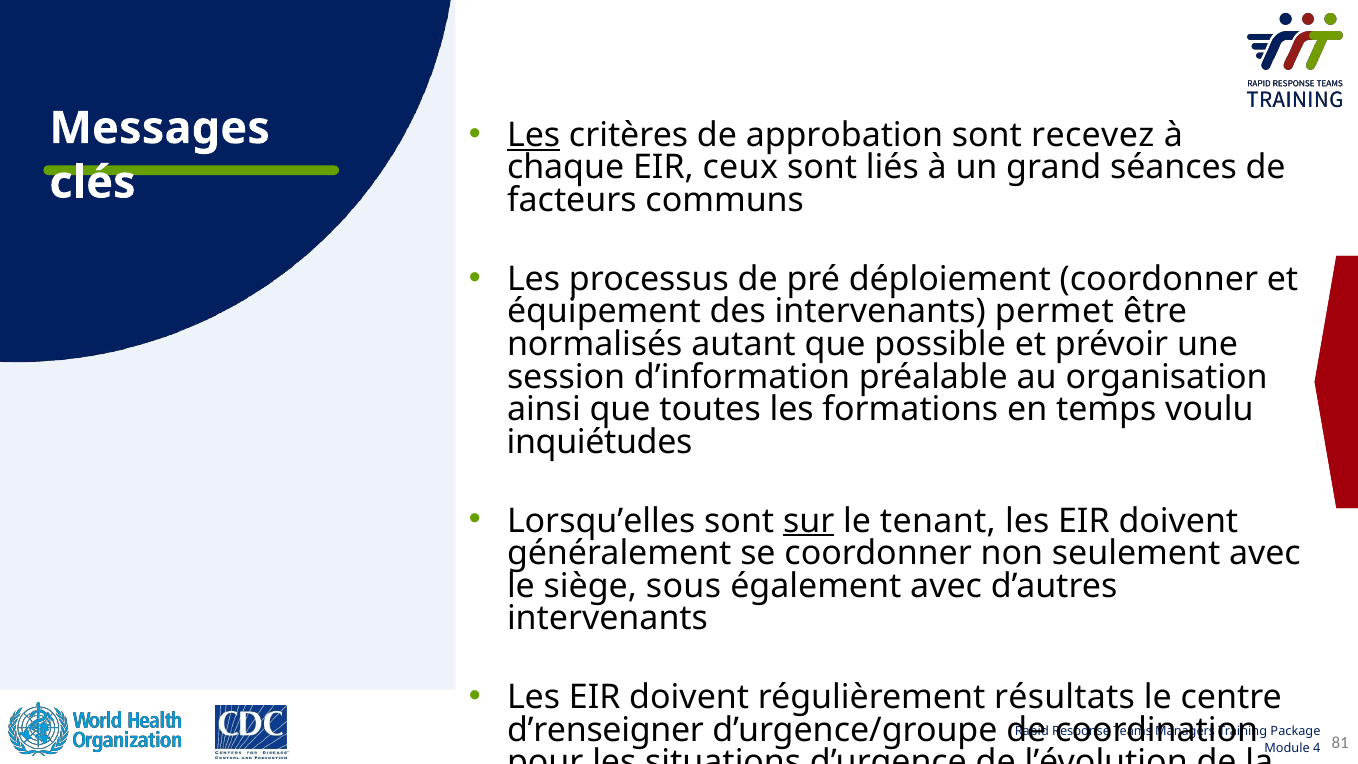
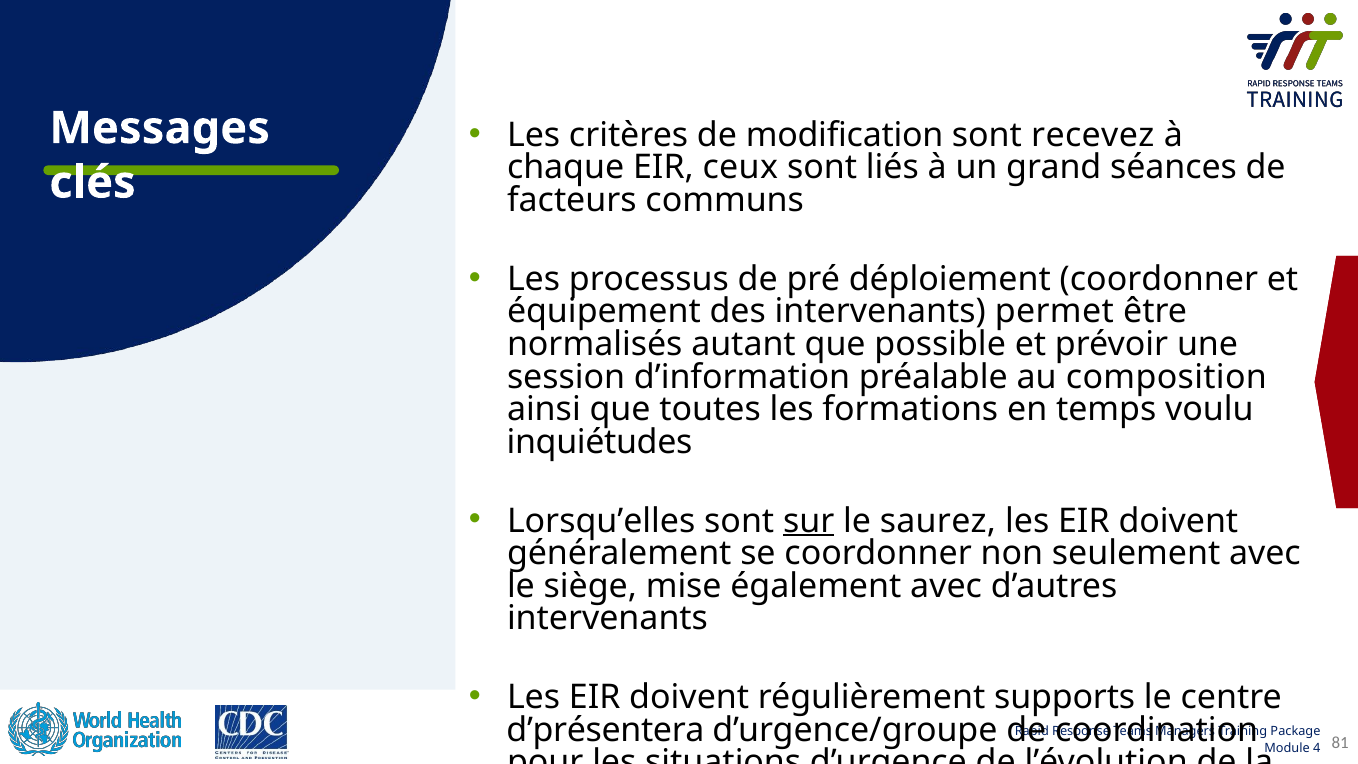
Les at (534, 135) underline: present -> none
approbation: approbation -> modification
organisation: organisation -> composition
tenant: tenant -> saurez
sous: sous -> mise
résultats: résultats -> supports
d’renseigner: d’renseigner -> d’présentera
